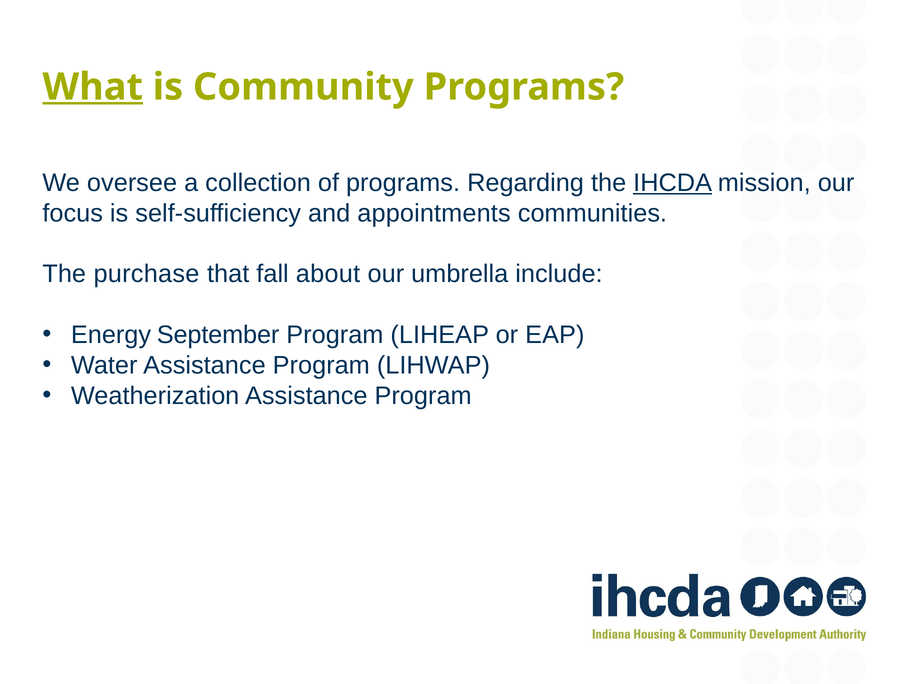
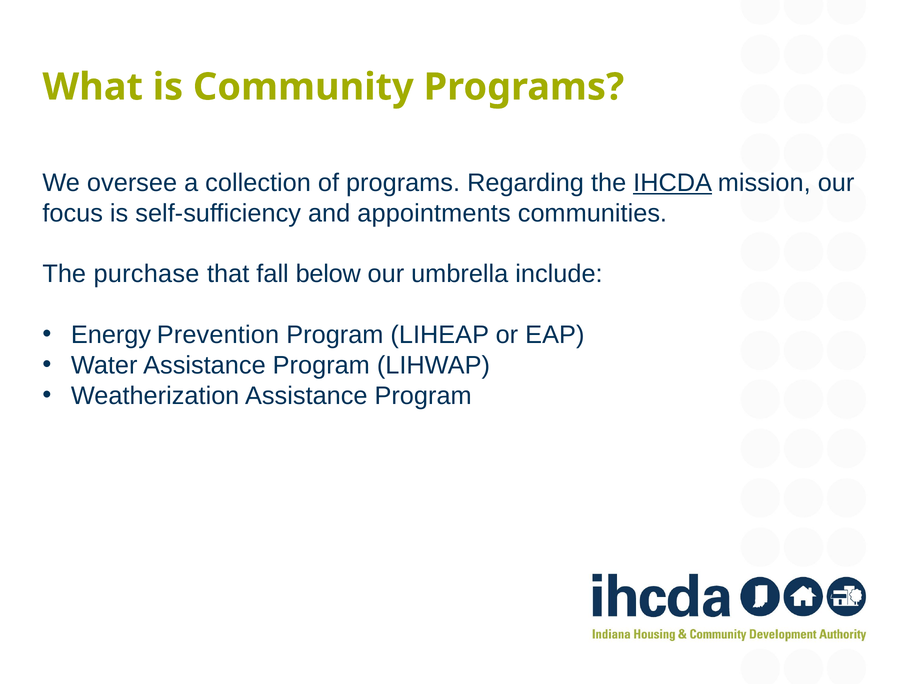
What underline: present -> none
about: about -> below
September: September -> Prevention
